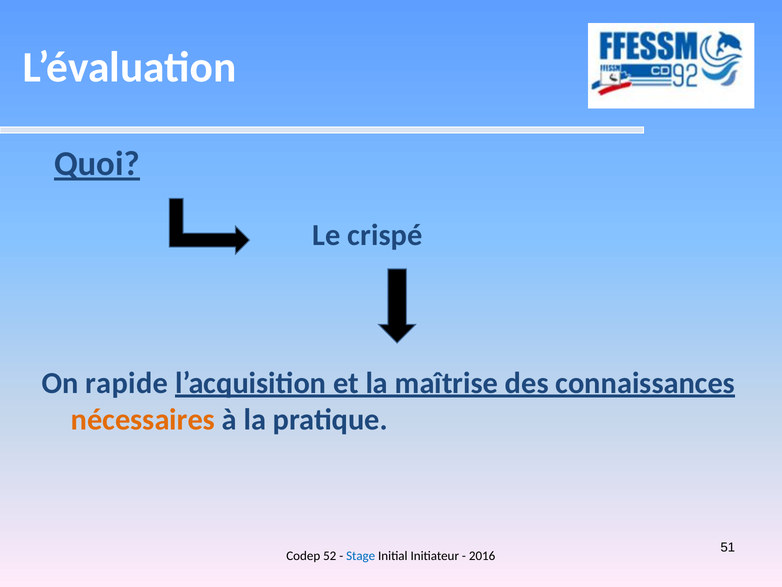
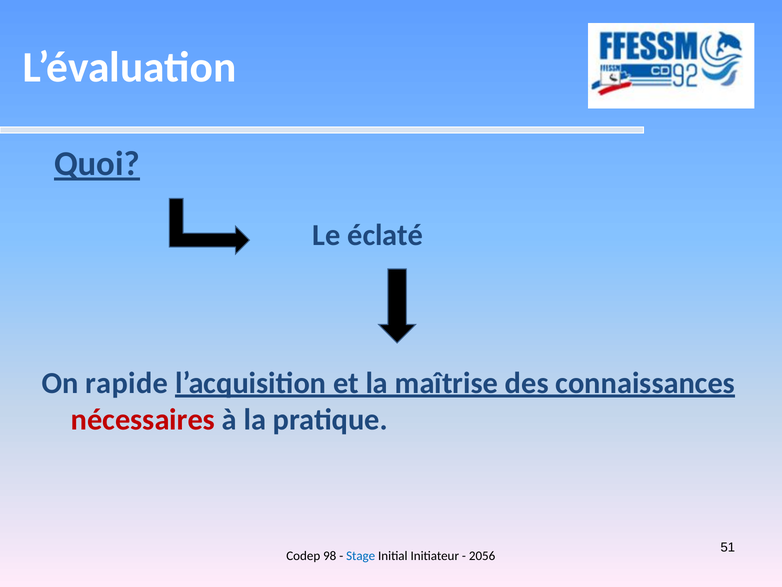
crispé: crispé -> éclaté
nécessaires colour: orange -> red
52: 52 -> 98
2016: 2016 -> 2056
